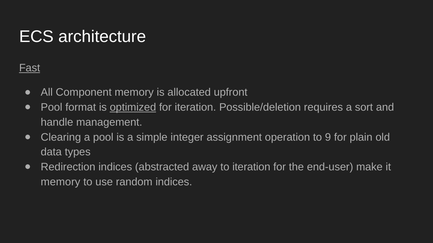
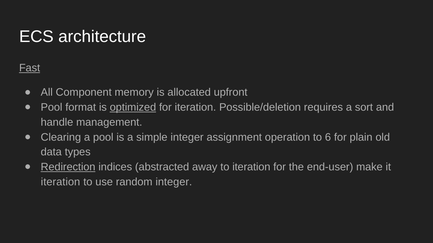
9: 9 -> 6
Redirection underline: none -> present
memory at (61, 182): memory -> iteration
random indices: indices -> integer
